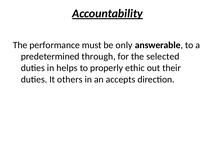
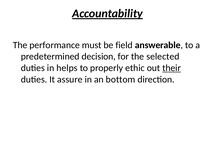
only: only -> field
through: through -> decision
their underline: none -> present
others: others -> assure
accepts: accepts -> bottom
